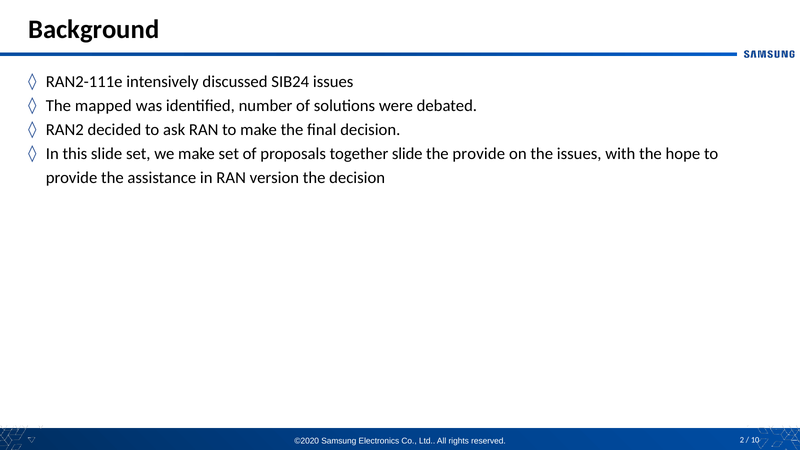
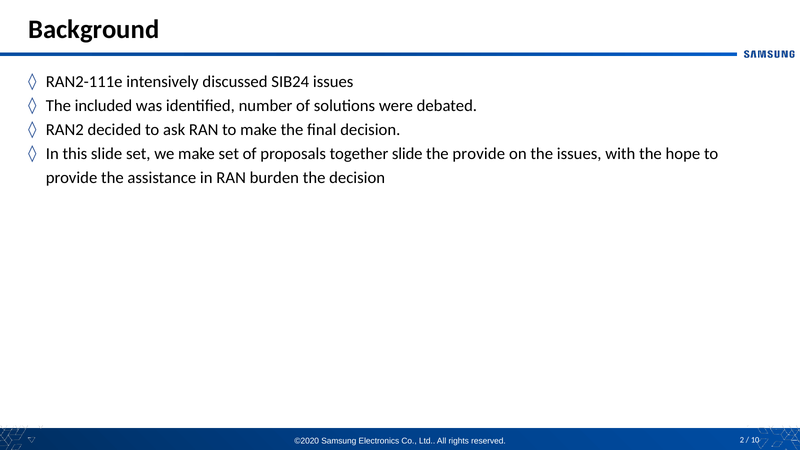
mapped: mapped -> included
version: version -> burden
